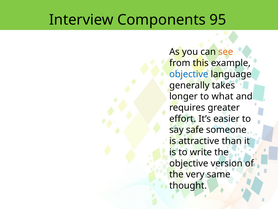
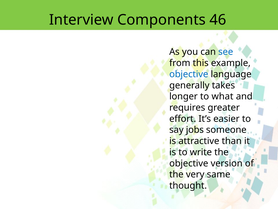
95: 95 -> 46
see colour: orange -> blue
safe: safe -> jobs
